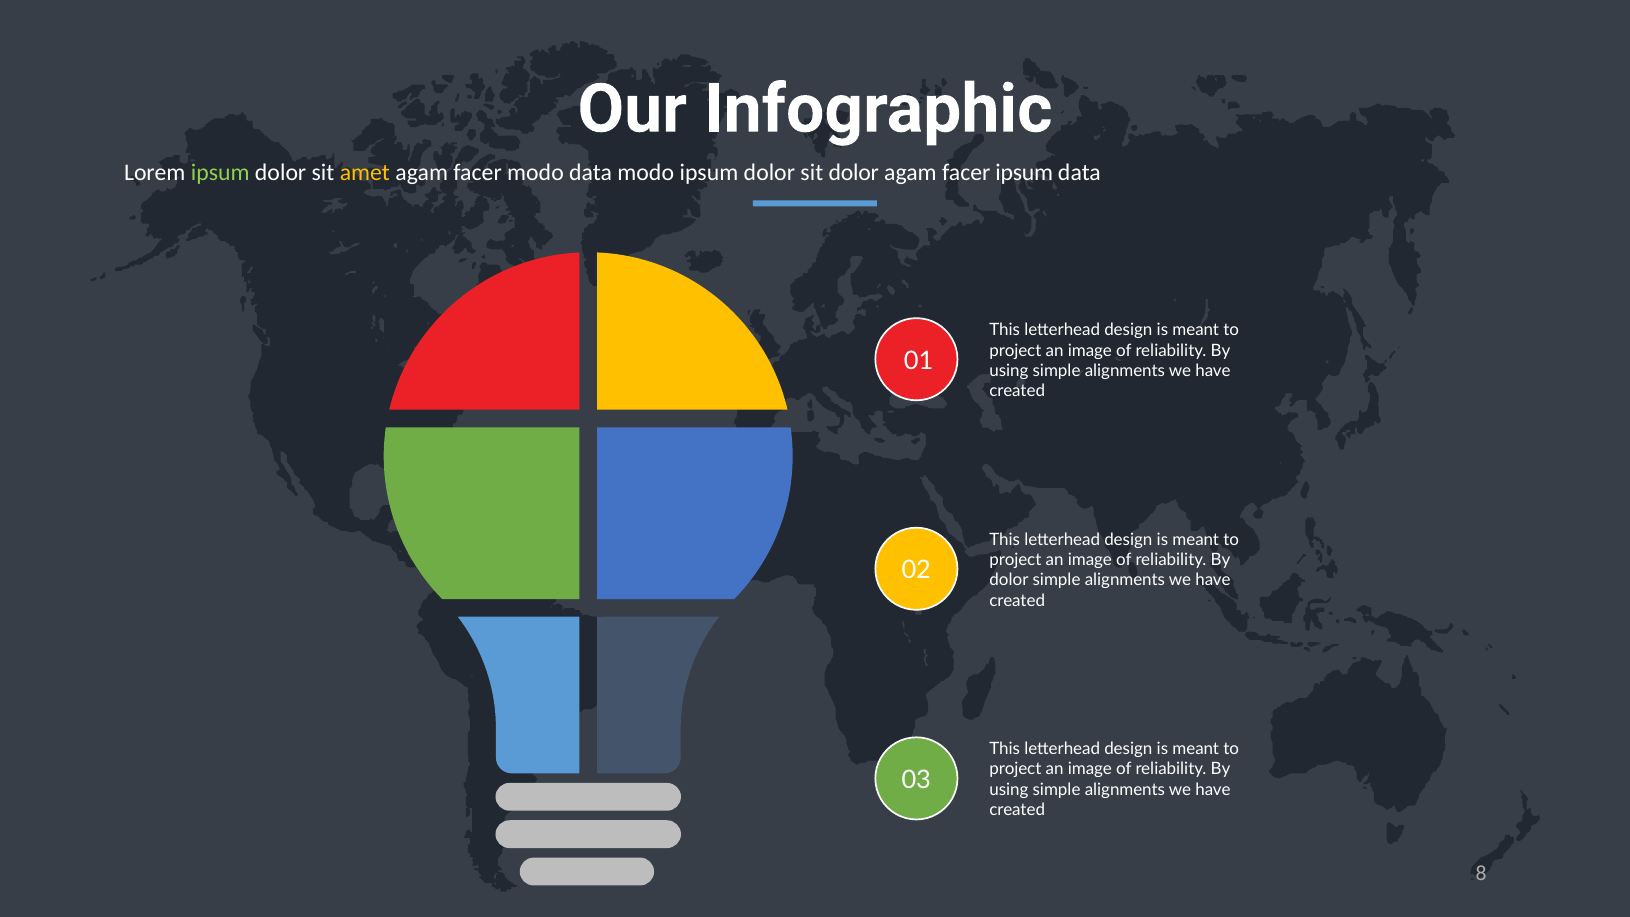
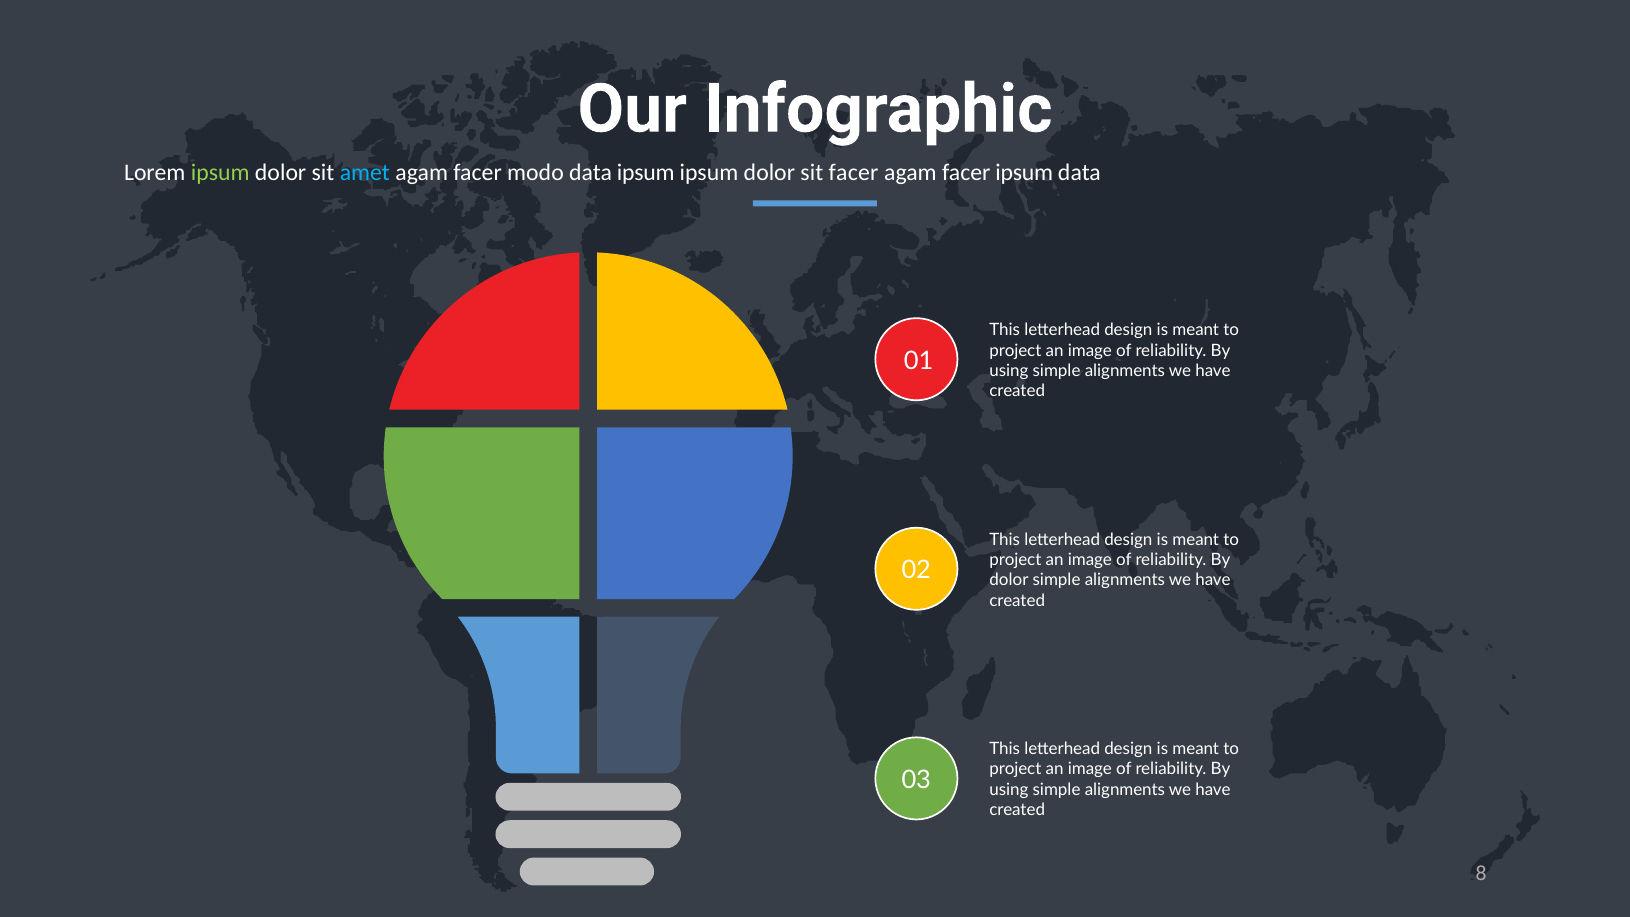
amet colour: yellow -> light blue
data modo: modo -> ipsum
sit dolor: dolor -> facer
